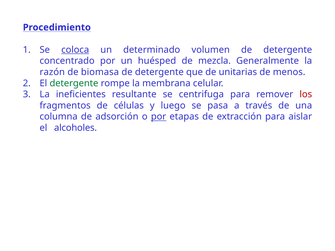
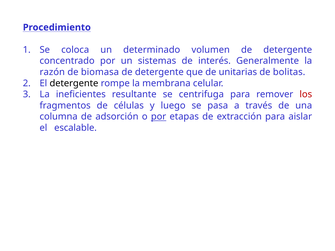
coloca underline: present -> none
huésped: huésped -> sistemas
mezcla: mezcla -> interés
menos: menos -> bolitas
detergente at (74, 83) colour: green -> black
alcoholes: alcoholes -> escalable
